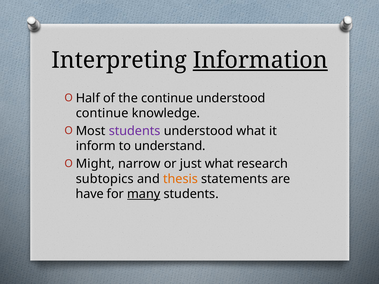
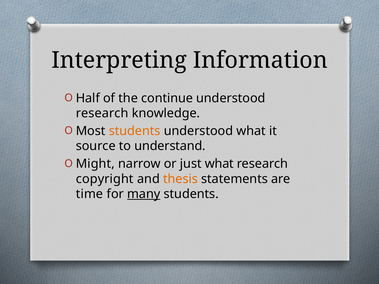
Information underline: present -> none
continue at (102, 113): continue -> research
students at (135, 131) colour: purple -> orange
inform: inform -> source
subtopics: subtopics -> copyright
have: have -> time
